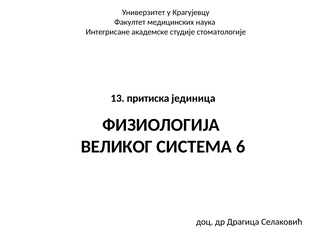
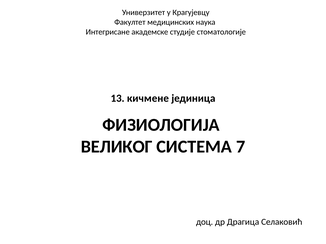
притиска: притиска -> кичмене
6: 6 -> 7
